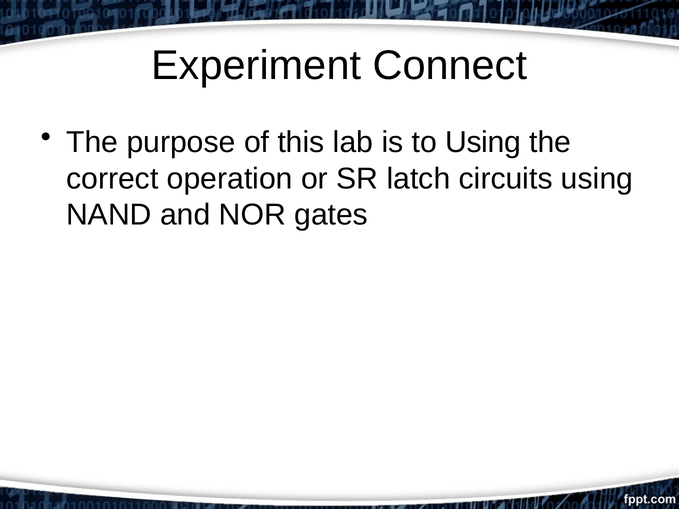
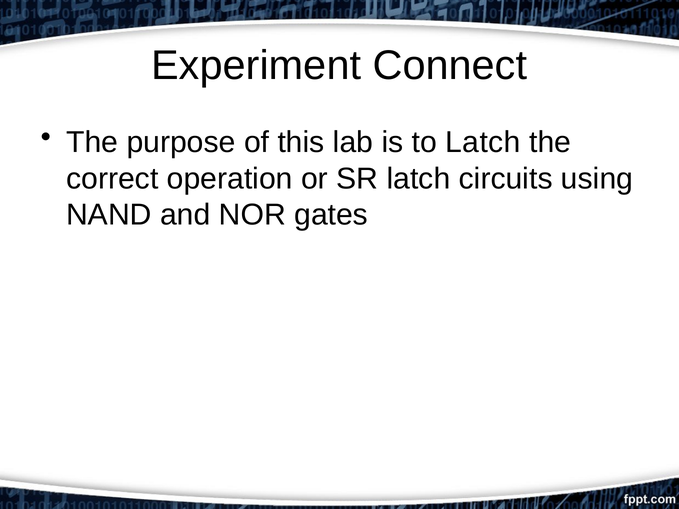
to Using: Using -> Latch
